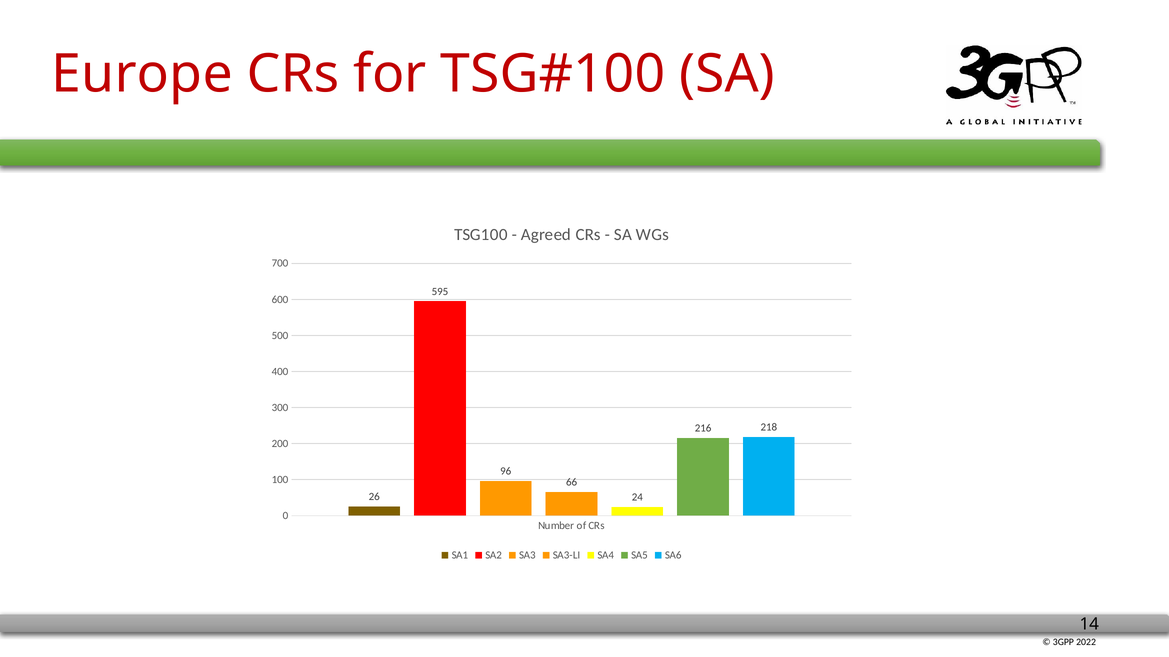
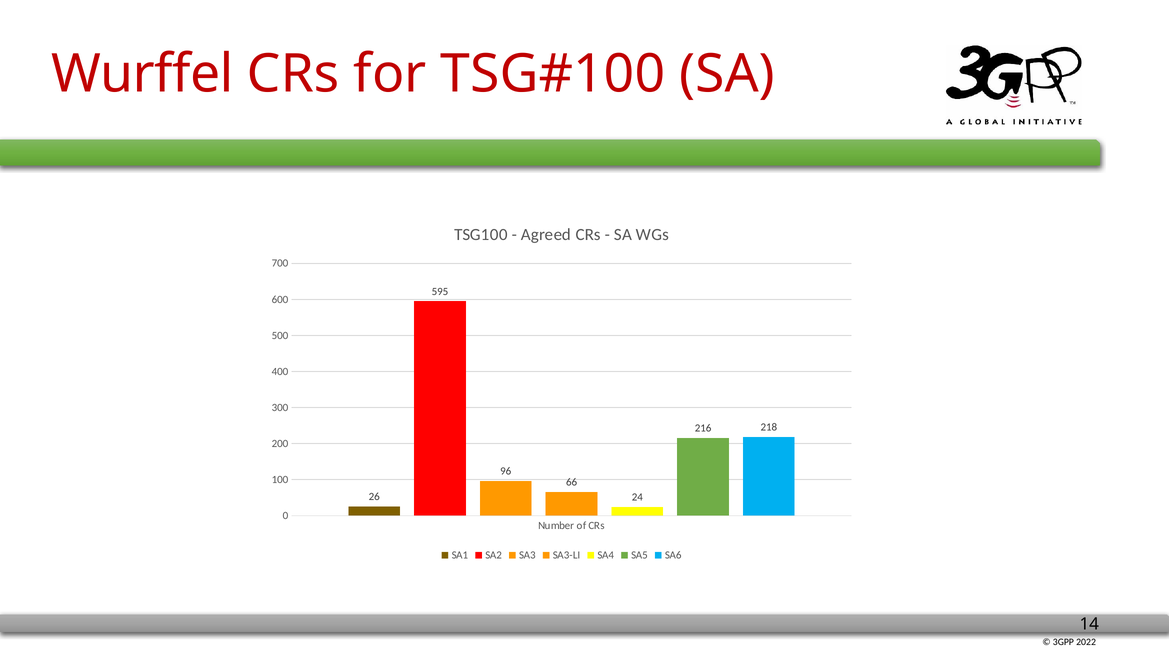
Europe: Europe -> Wurffel
